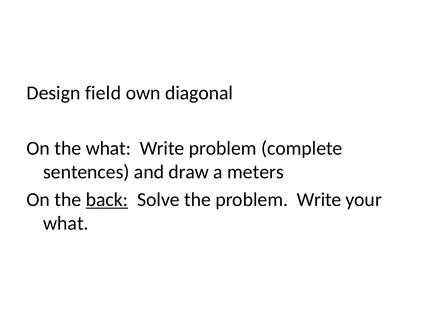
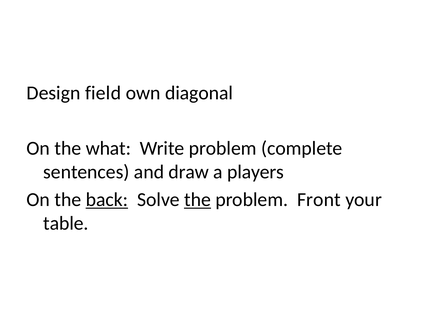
meters: meters -> players
the at (198, 200) underline: none -> present
problem Write: Write -> Front
what at (66, 223): what -> table
